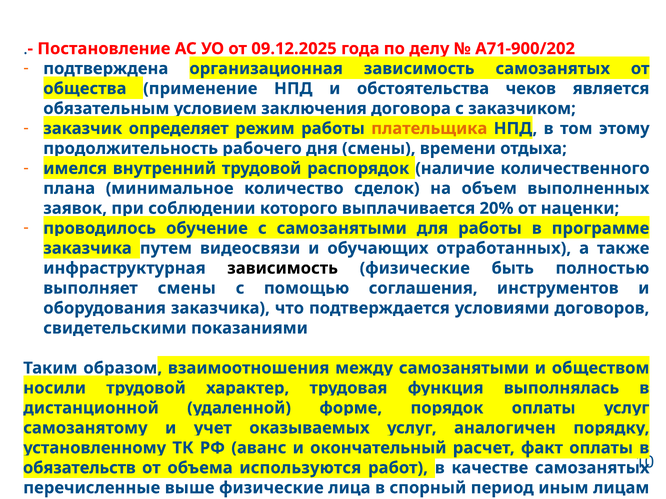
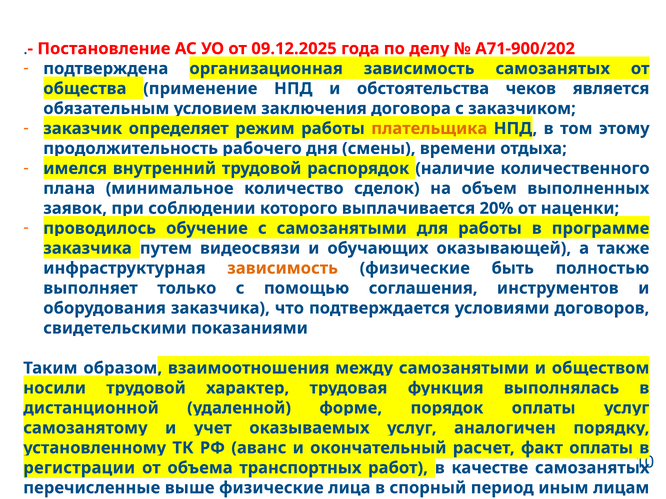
отработанных: отработанных -> оказывающей
зависимость at (283, 268) colour: black -> orange
выполняет смены: смены -> только
обязательств: обязательств -> регистрации
используются: используются -> транспортных
